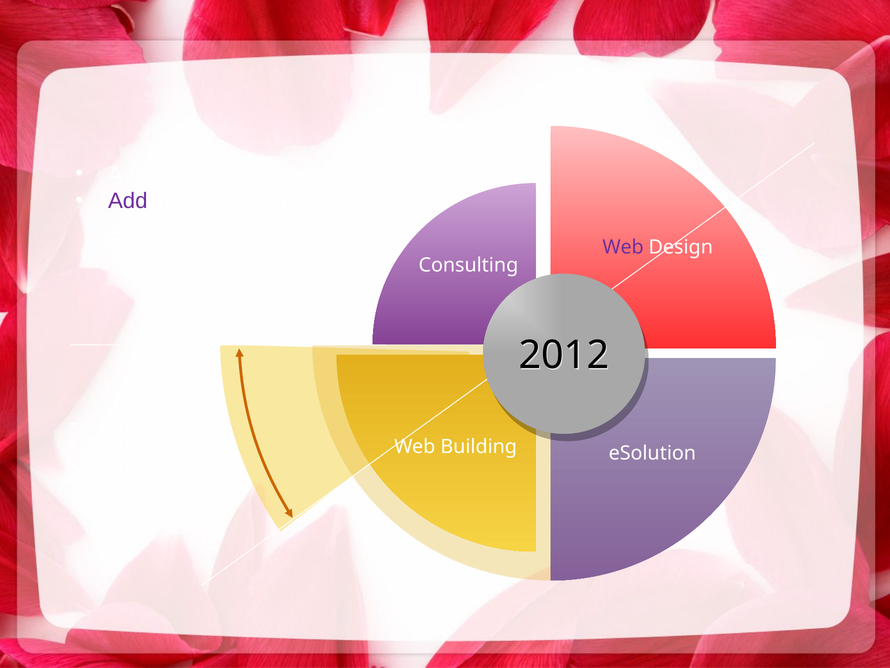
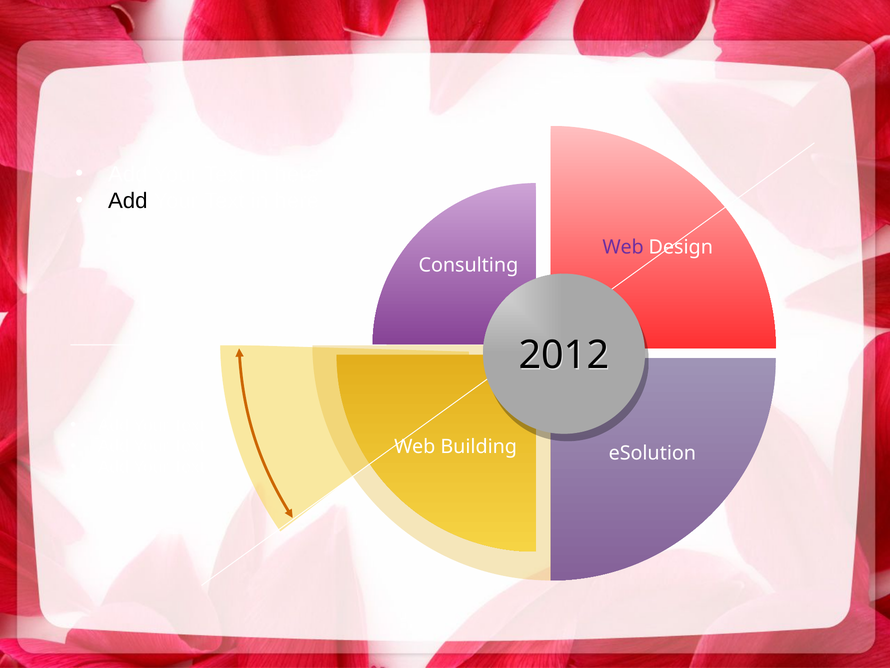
Add at (128, 201) colour: purple -> black
